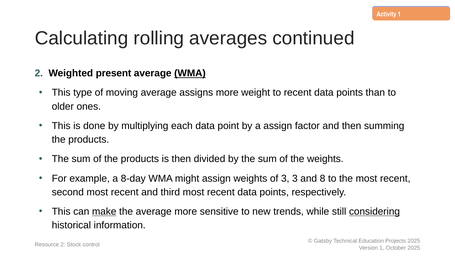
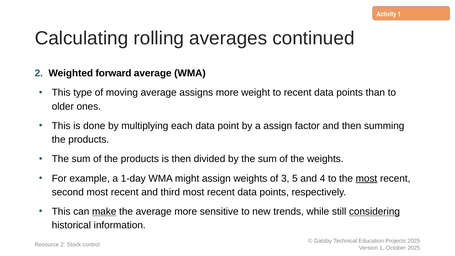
present: present -> forward
WMA at (190, 73) underline: present -> none
8-day: 8-day -> 1-day
3 3: 3 -> 5
8: 8 -> 4
most at (366, 178) underline: none -> present
